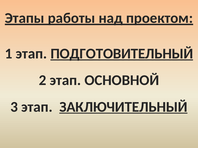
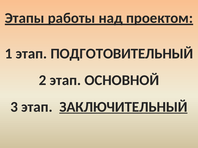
ПОДГОТОВИТЕЛЬНЫЙ underline: present -> none
